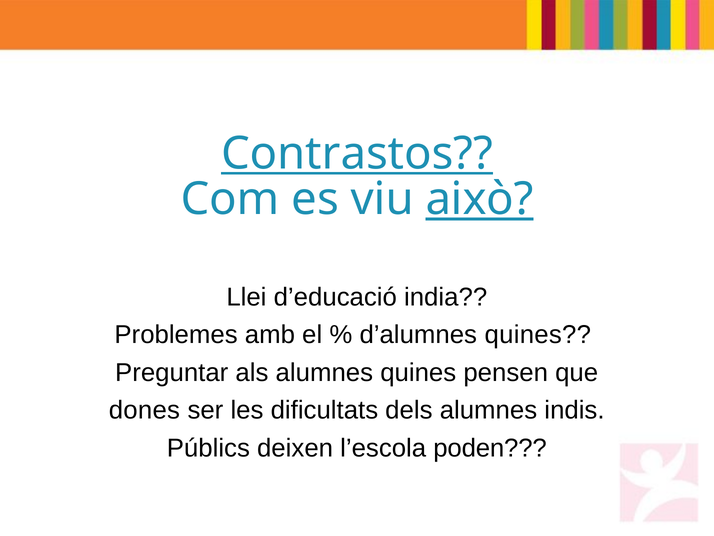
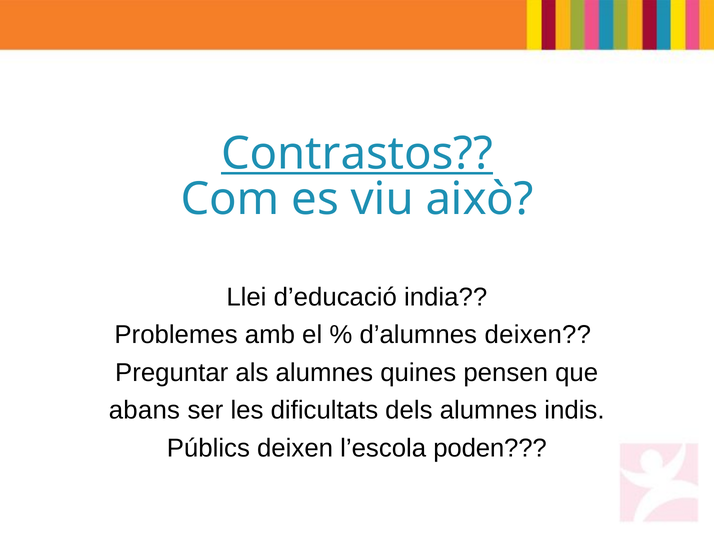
això underline: present -> none
d’alumnes quines: quines -> deixen
dones: dones -> abans
